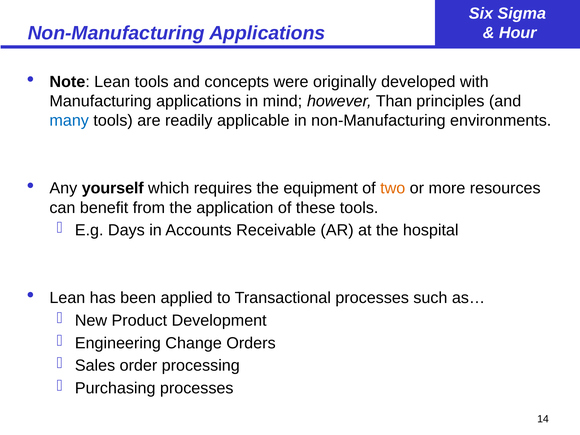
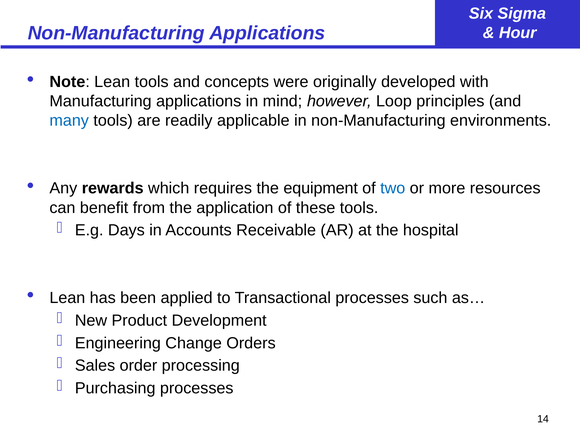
Than: Than -> Loop
yourself: yourself -> rewards
two colour: orange -> blue
